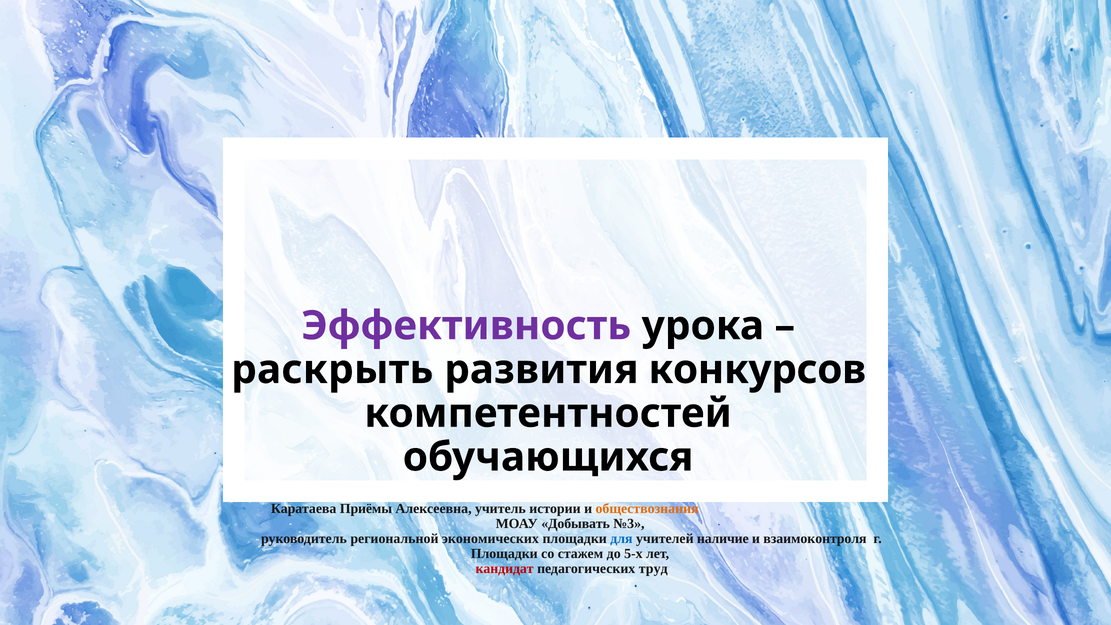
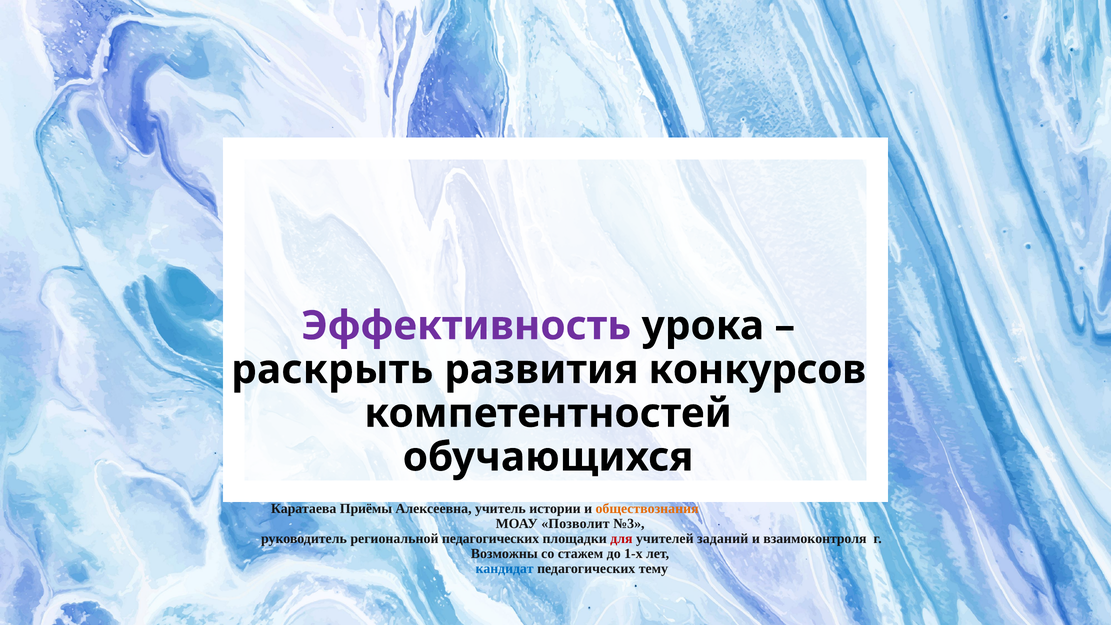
Добывать: Добывать -> Позволит
региональной экономических: экономических -> педагогических
для colour: blue -> red
наличие: наличие -> заданий
Площадки at (504, 554): Площадки -> Возможны
5-х: 5-х -> 1-х
кандидат colour: red -> blue
труд: труд -> тему
